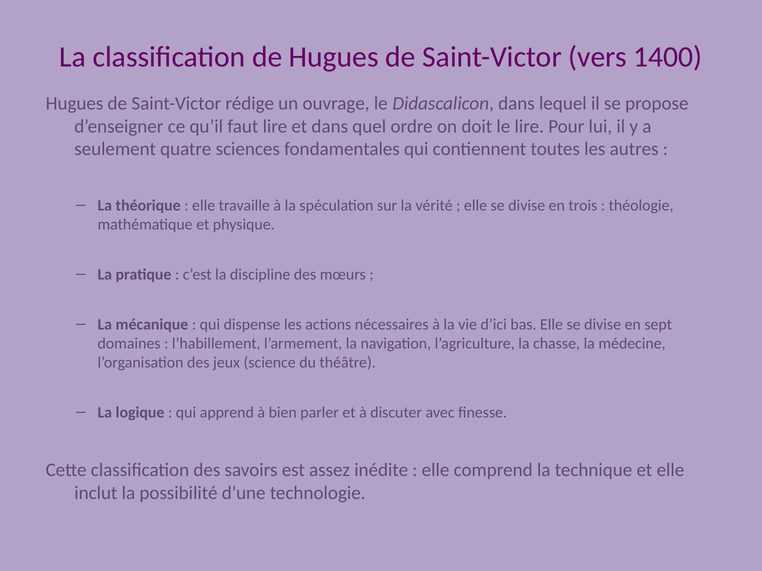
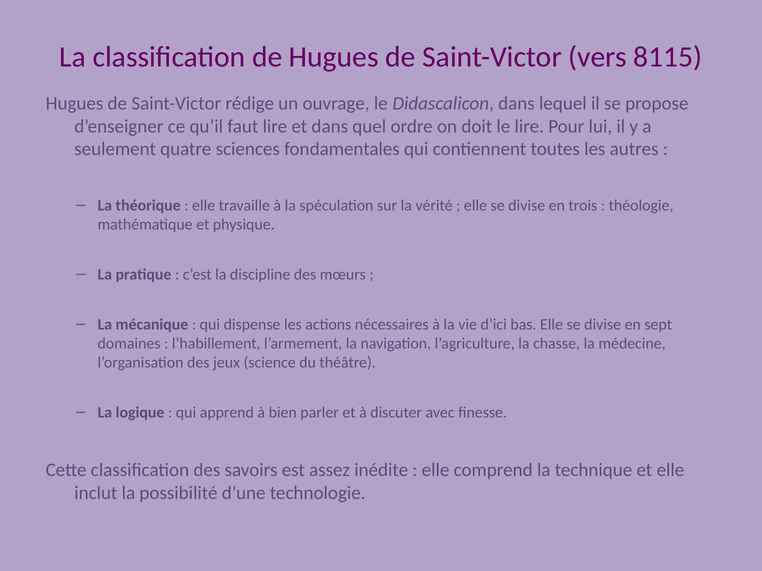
1400: 1400 -> 8115
